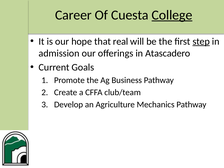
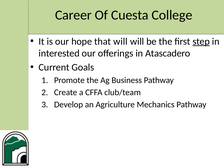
College underline: present -> none
that real: real -> will
admission: admission -> interested
